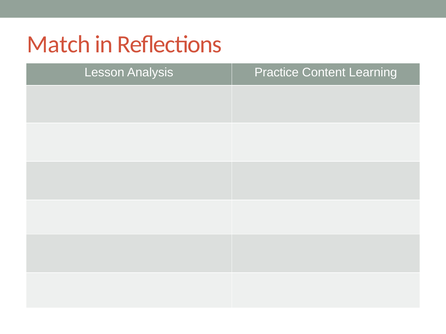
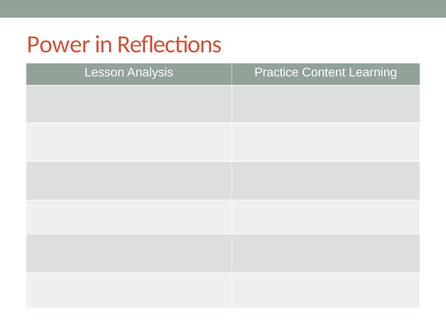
Match: Match -> Power
